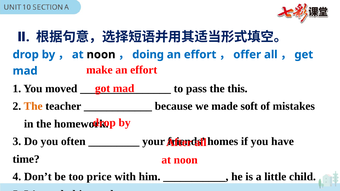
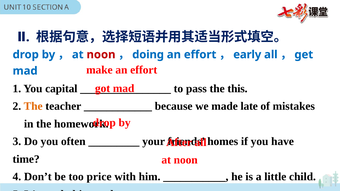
noon at (101, 55) colour: black -> red
offer: offer -> early
moved: moved -> capital
soft: soft -> late
